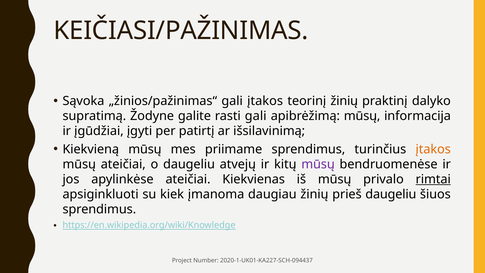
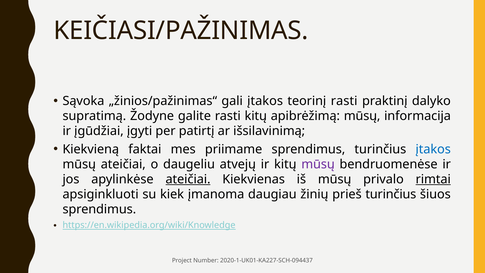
teorinį žinių: žinių -> rasti
rasti gali: gali -> kitų
Kiekvieną mūsų: mūsų -> faktai
įtakos at (433, 149) colour: orange -> blue
ateičiai at (188, 179) underline: none -> present
prieš daugeliu: daugeliu -> turinčius
